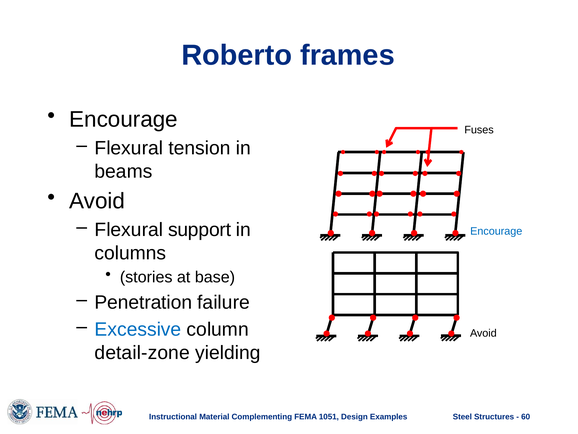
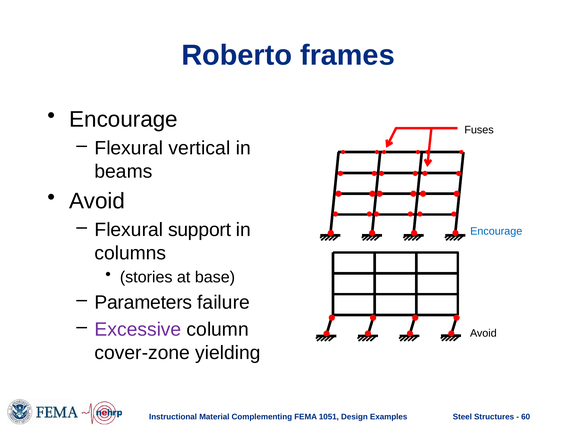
tension: tension -> vertical
Penetration: Penetration -> Parameters
Excessive colour: blue -> purple
detail-zone: detail-zone -> cover-zone
